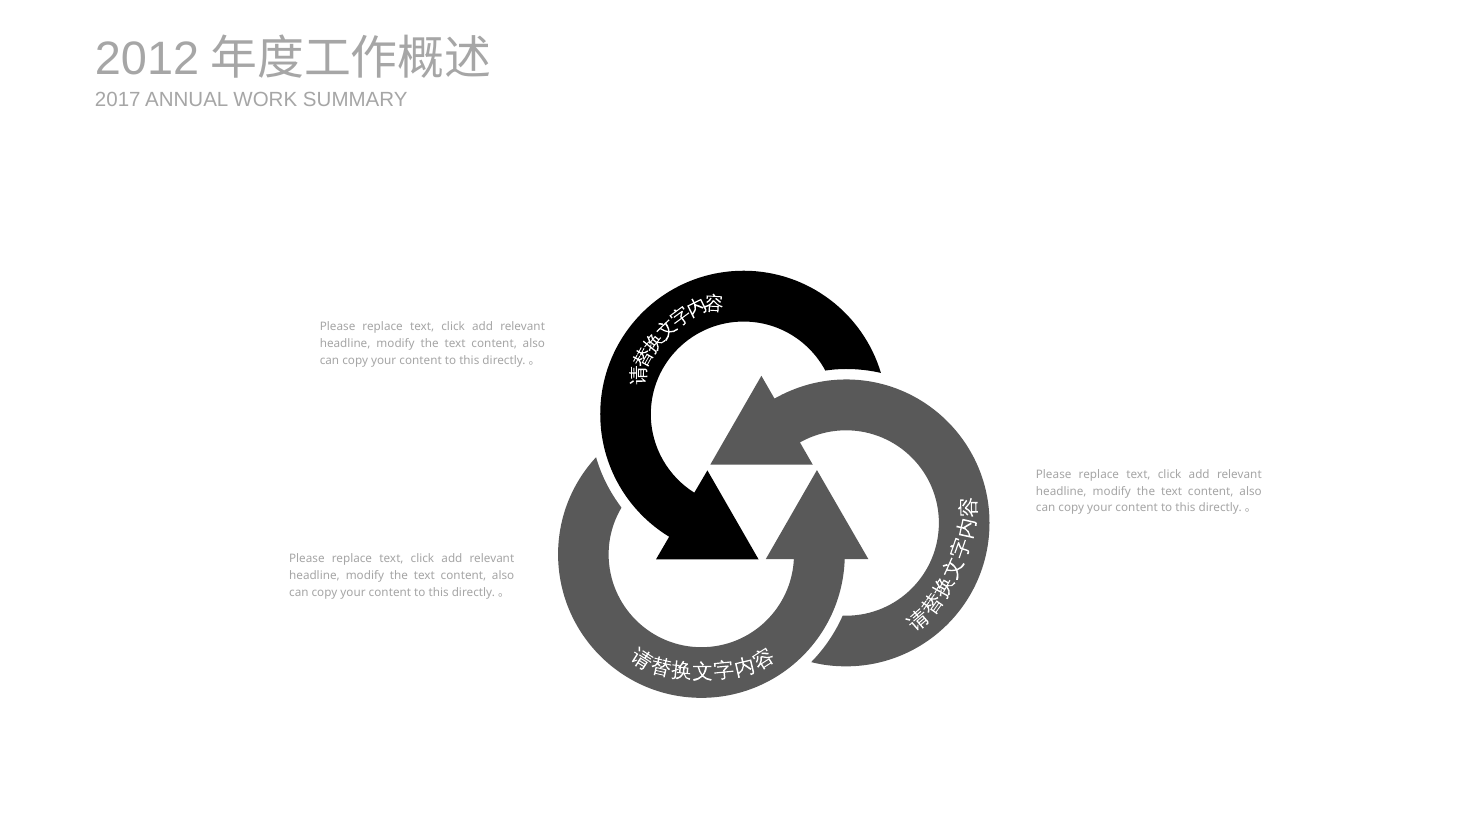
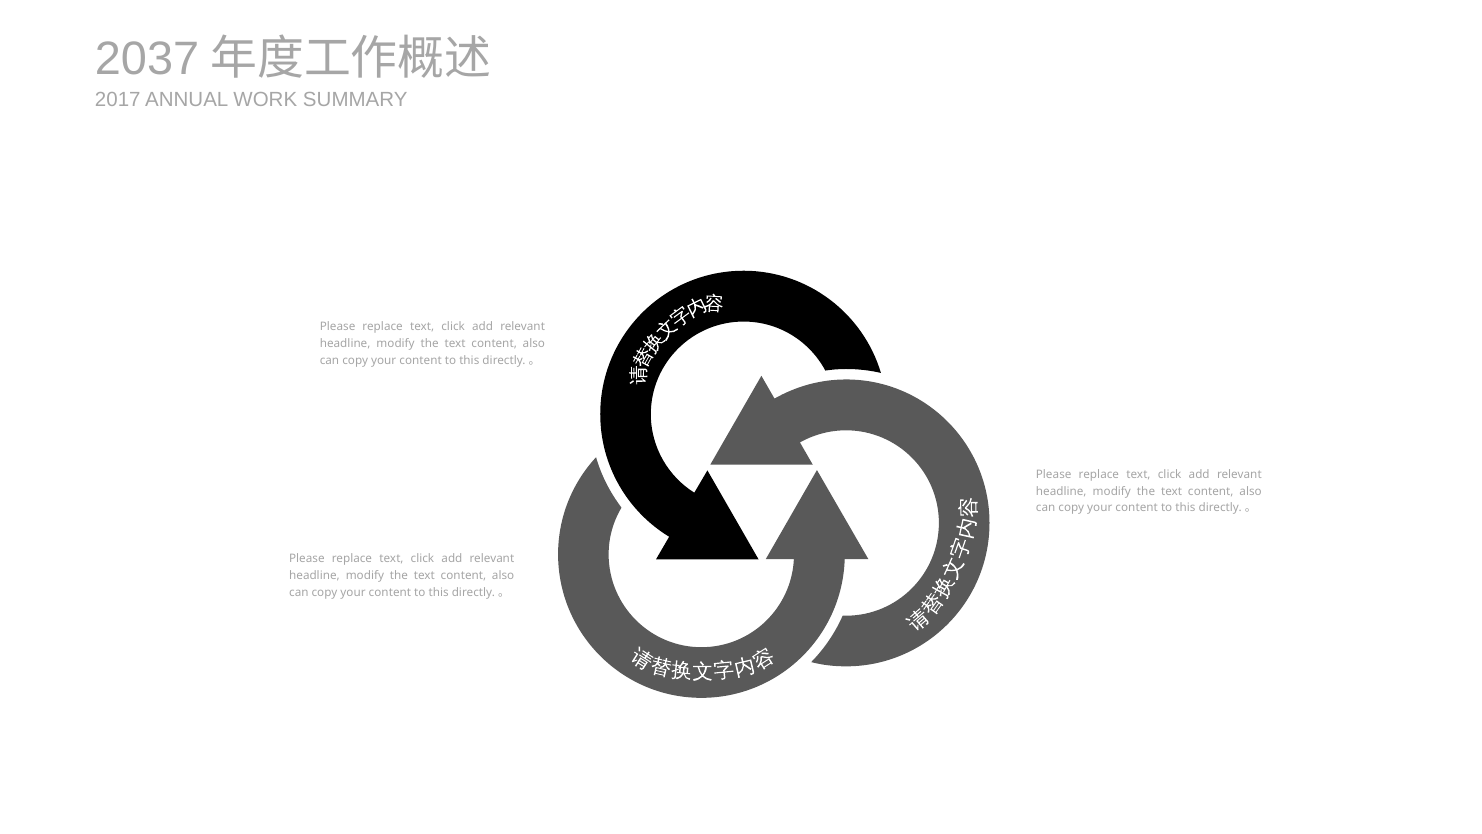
2012: 2012 -> 2037
